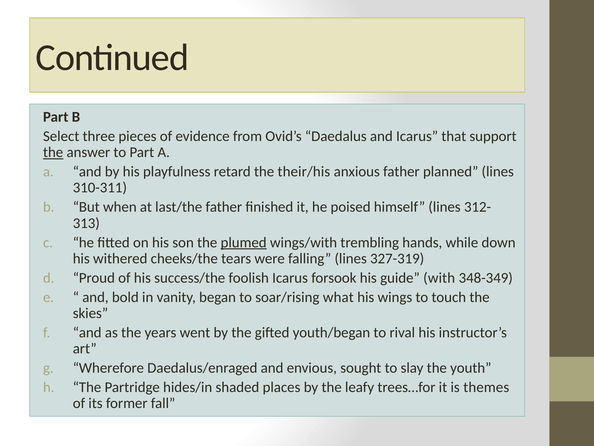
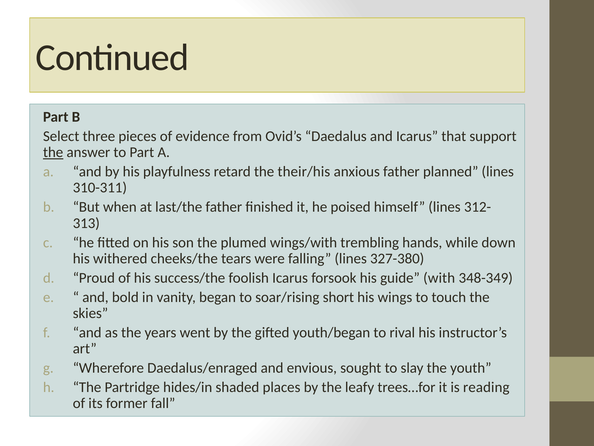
plumed underline: present -> none
327-319: 327-319 -> 327-380
what: what -> short
themes: themes -> reading
